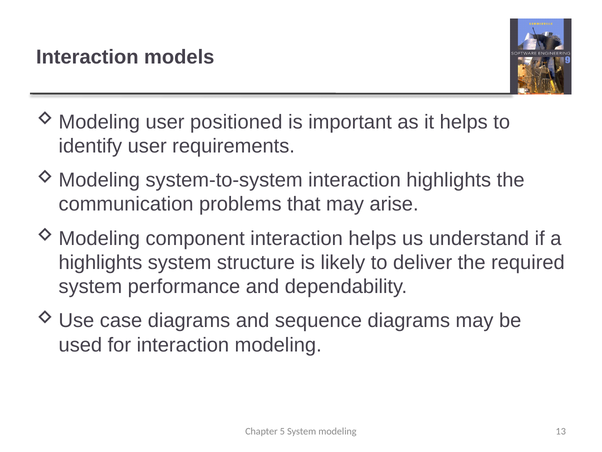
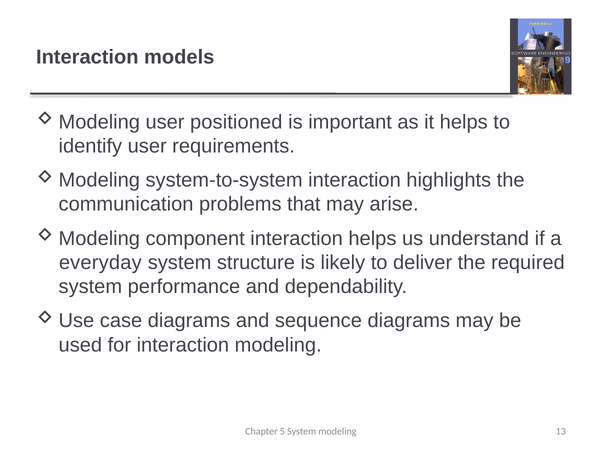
highlights at (100, 262): highlights -> everyday
